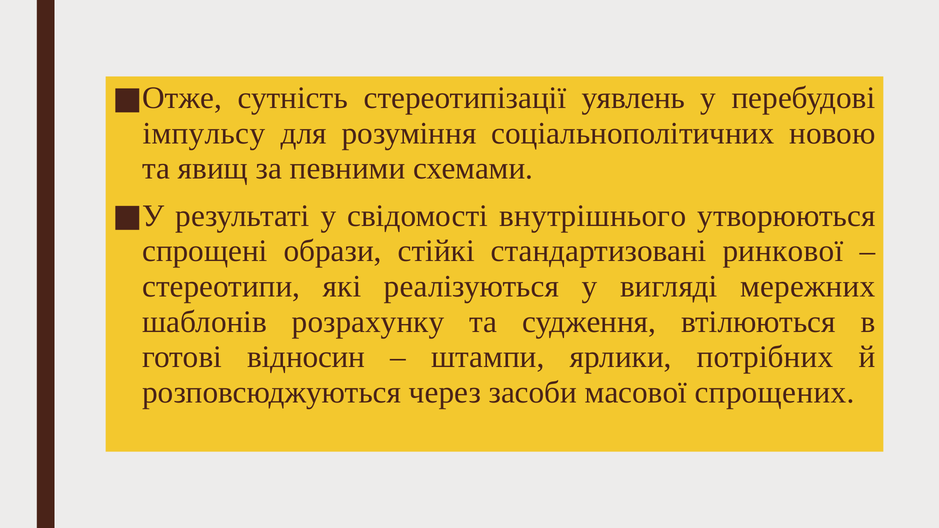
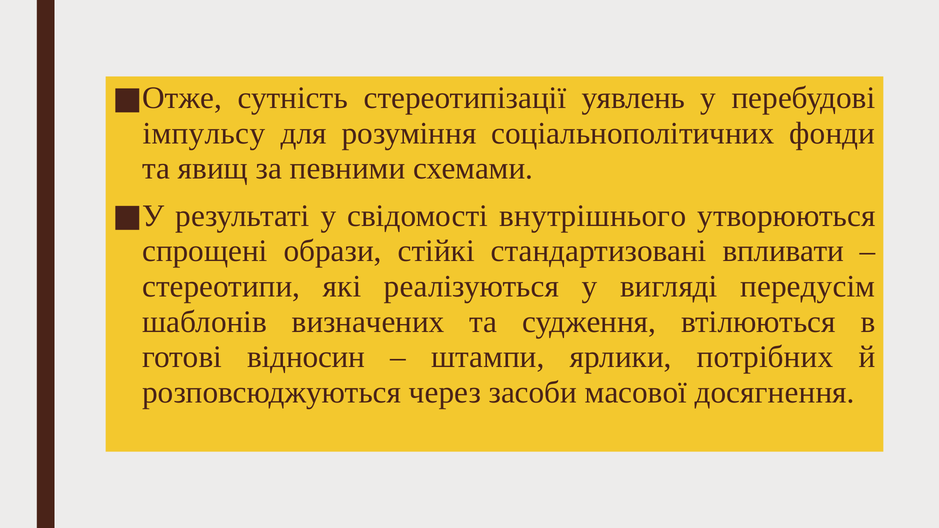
новою: новою -> фонди
ринкової: ринкової -> впливати
мережних: мережних -> передусім
розрахунку: розрахунку -> визначених
спрощених: спрощених -> досягнення
